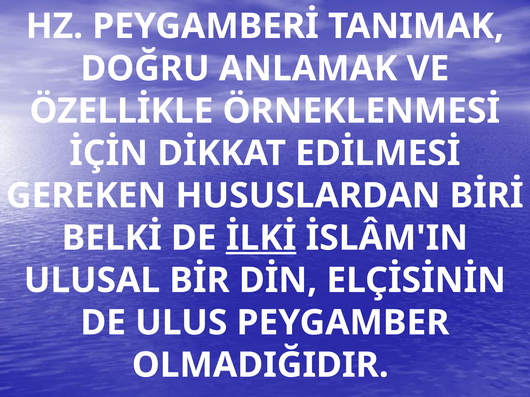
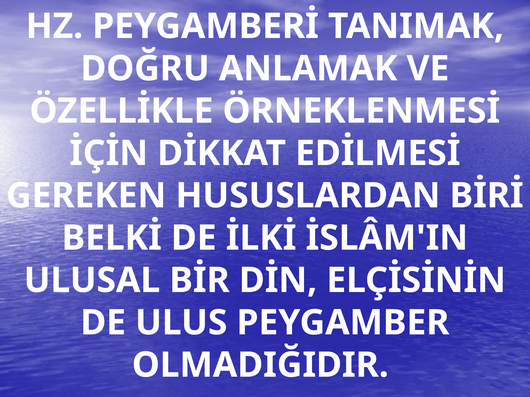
İLKİ underline: present -> none
